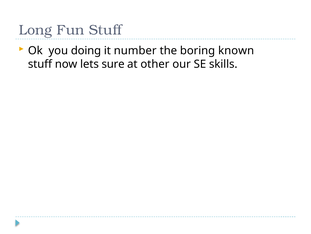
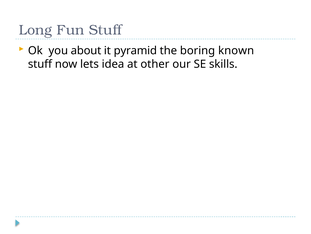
doing: doing -> about
number: number -> pyramid
sure: sure -> idea
